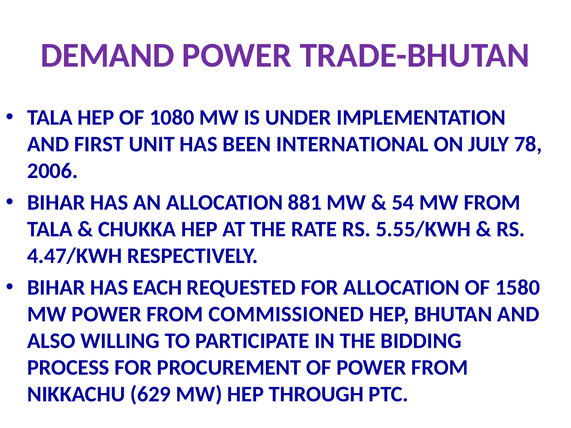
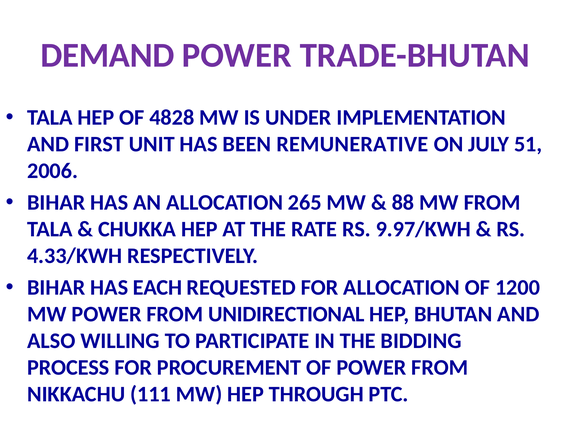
1080: 1080 -> 4828
INTERNATIONAL: INTERNATIONAL -> REMUNERATIVE
78: 78 -> 51
881: 881 -> 265
54: 54 -> 88
5.55/KWH: 5.55/KWH -> 9.97/KWH
4.47/KWH: 4.47/KWH -> 4.33/KWH
1580: 1580 -> 1200
COMMISSIONED: COMMISSIONED -> UNIDIRECTIONAL
629: 629 -> 111
